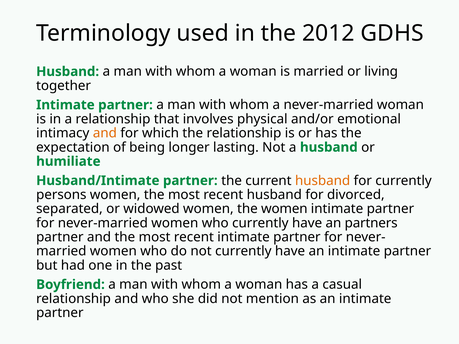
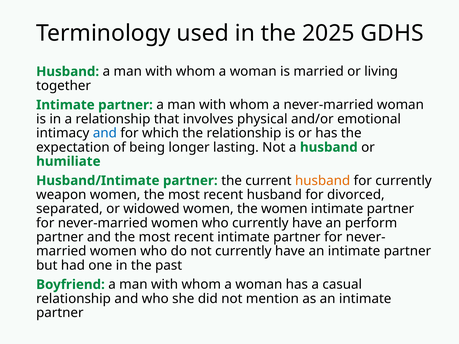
2012: 2012 -> 2025
and at (105, 133) colour: orange -> blue
persons: persons -> weapon
partners: partners -> perform
